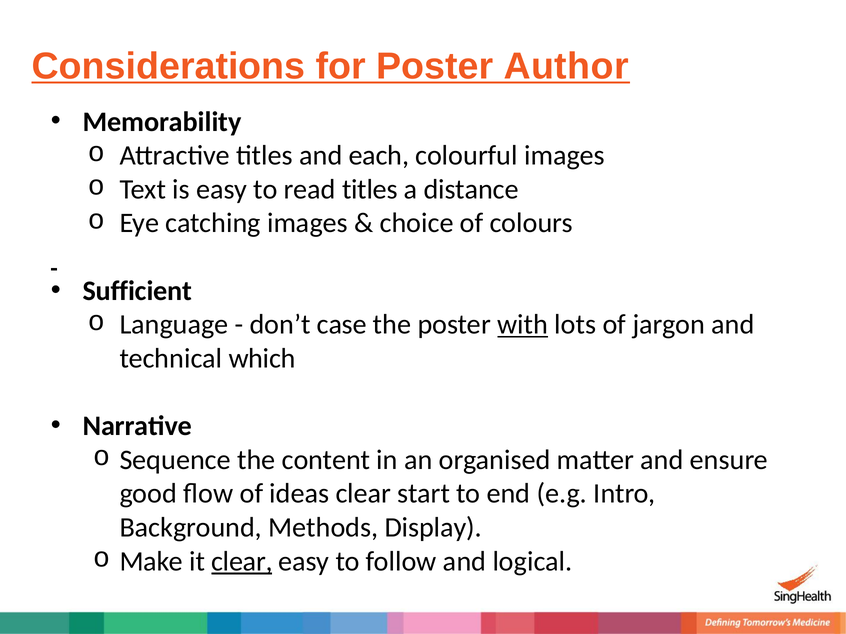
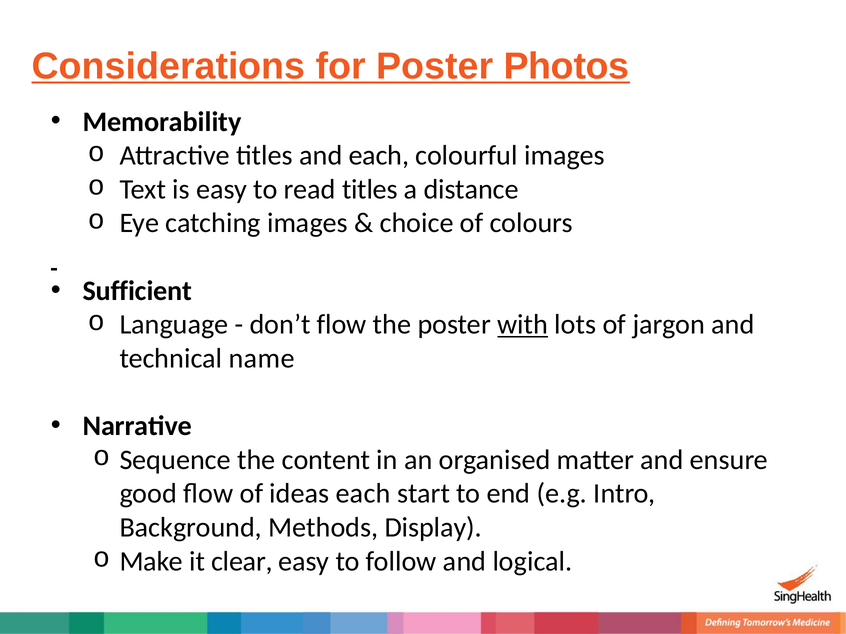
Author: Author -> Photos
don’t case: case -> flow
which: which -> name
ideas clear: clear -> each
clear at (242, 562) underline: present -> none
